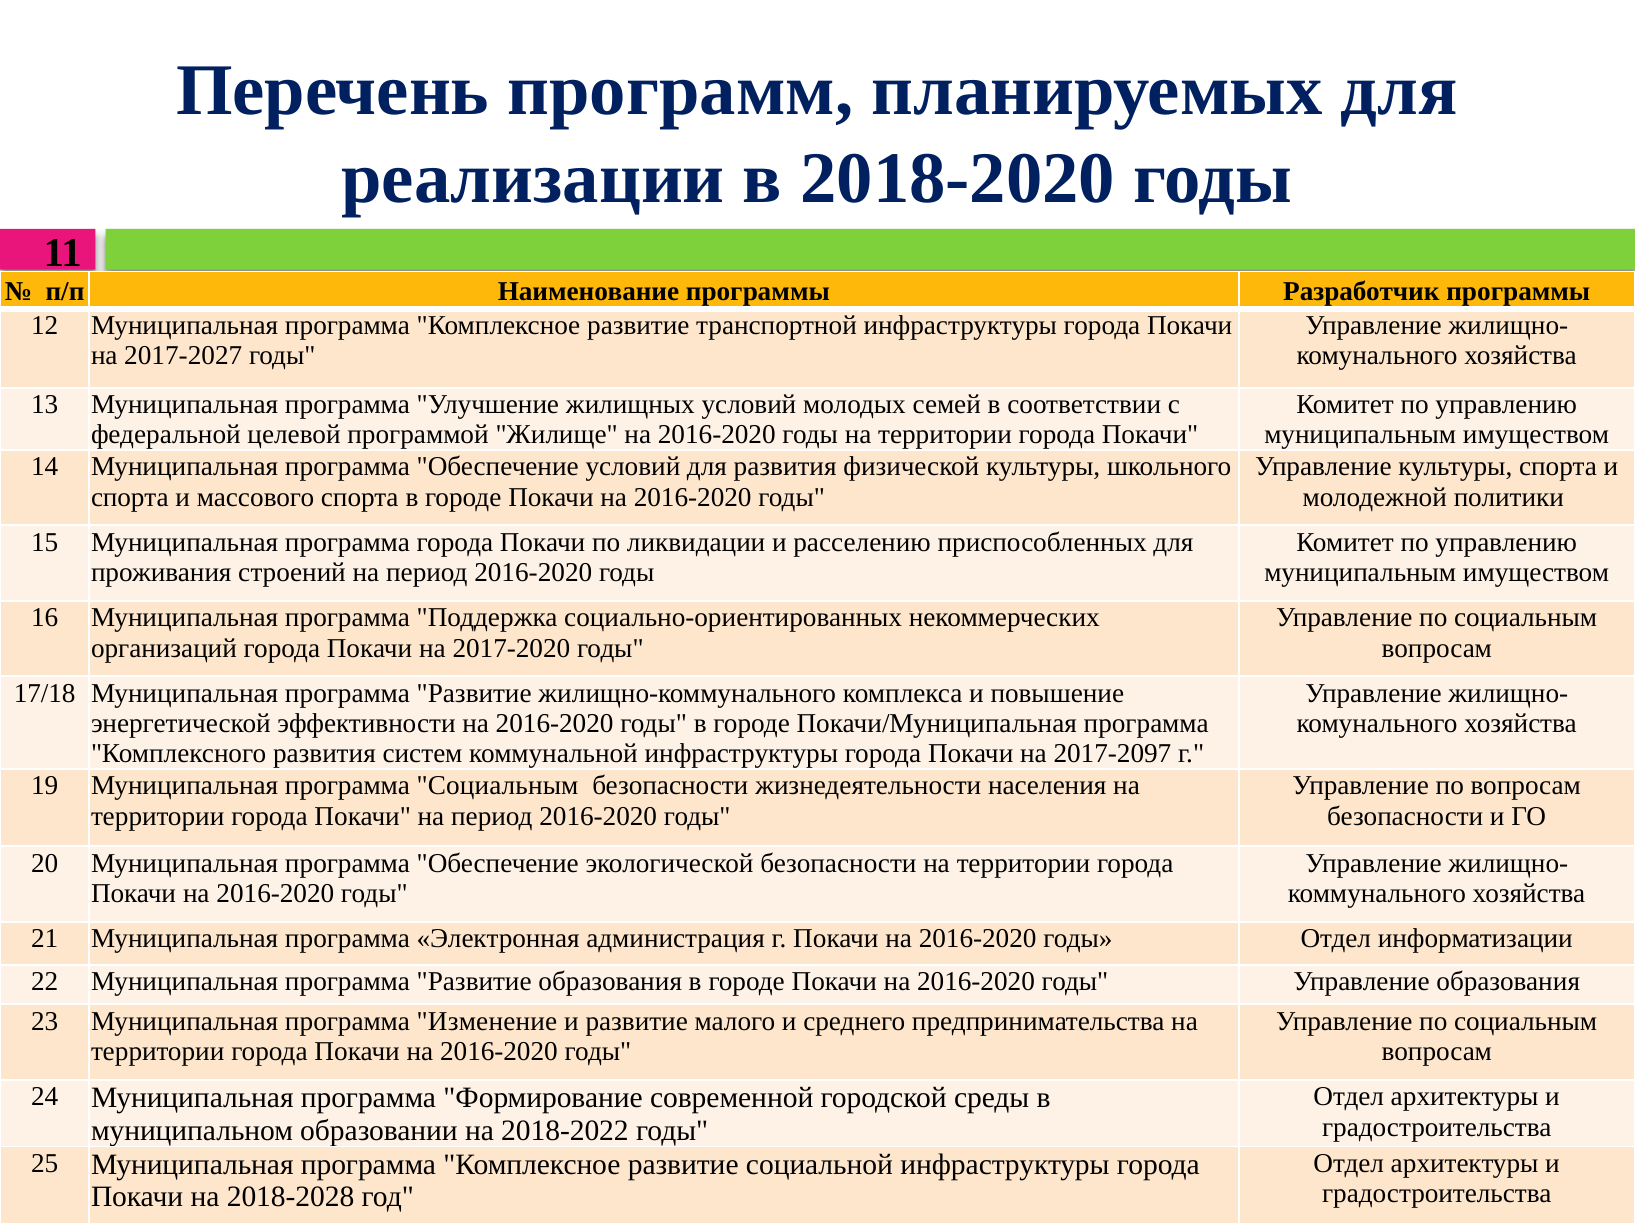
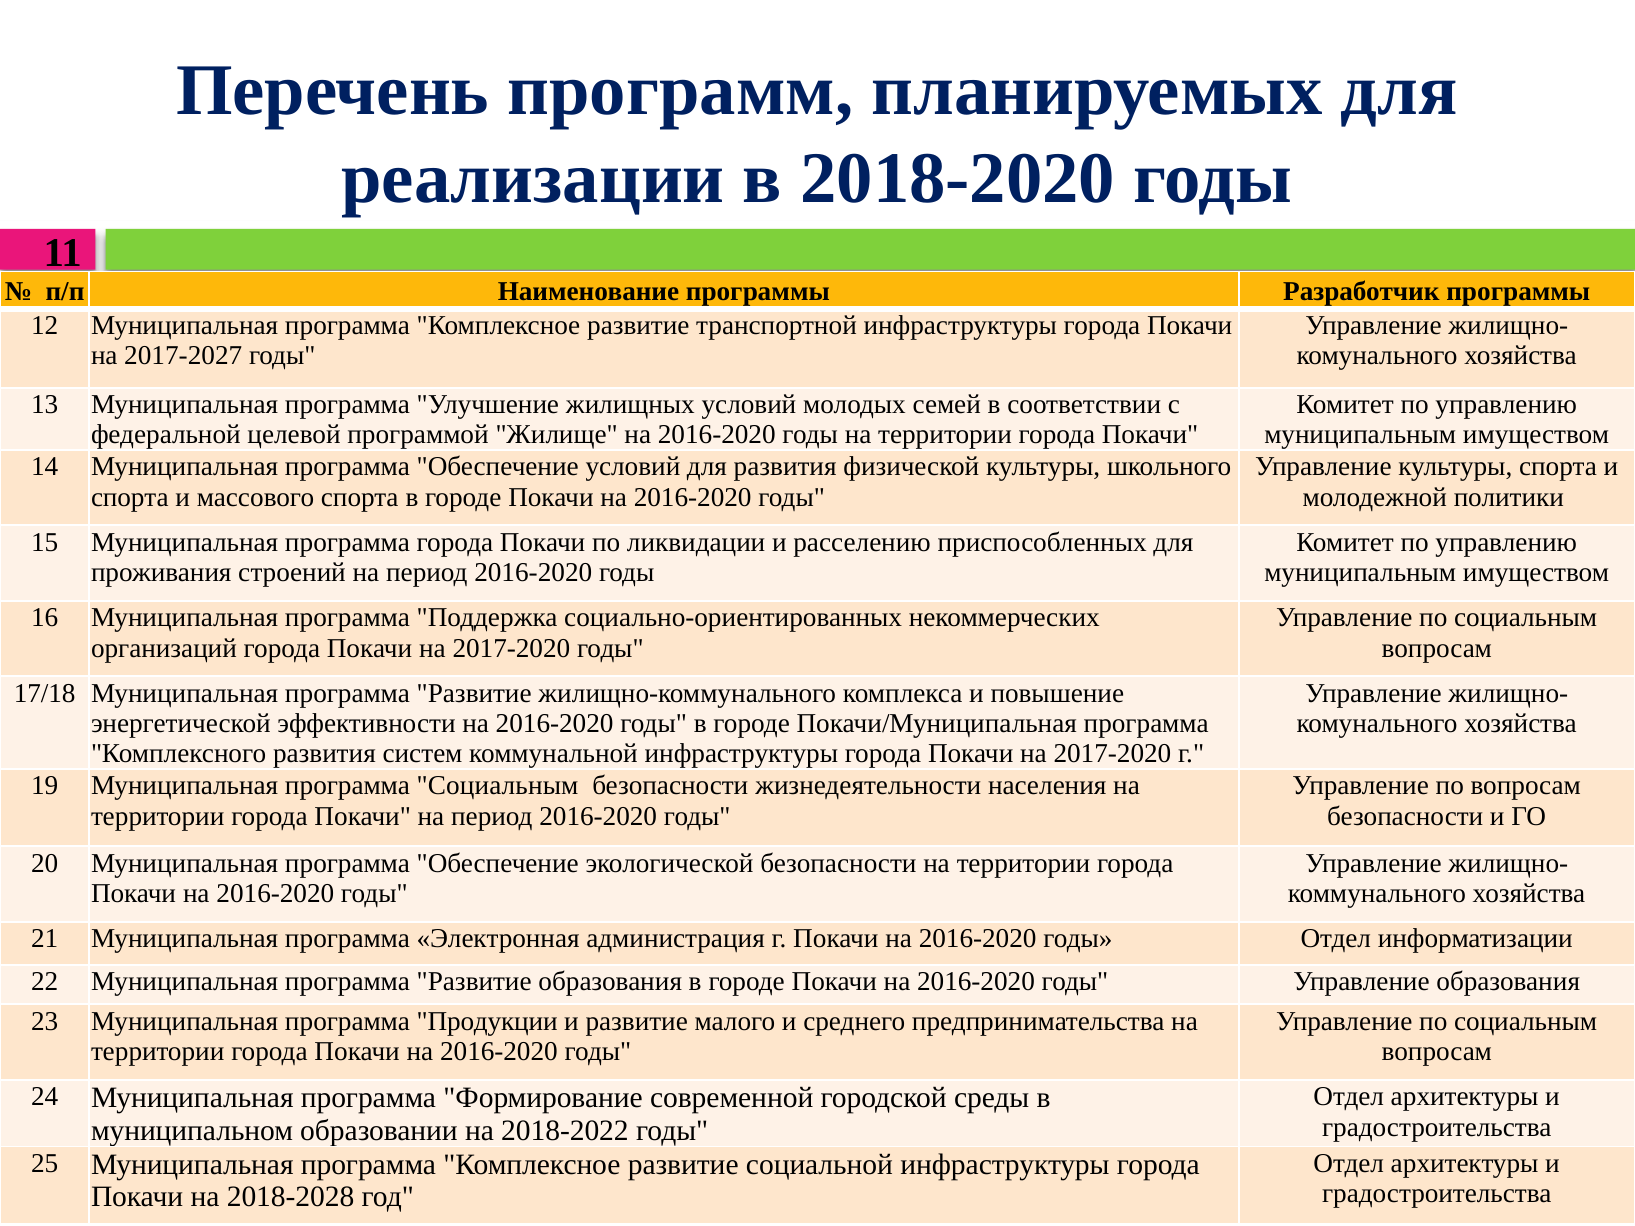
2017-2097 at (1112, 754): 2017-2097 -> 2017-2020
Изменение: Изменение -> Продукции
